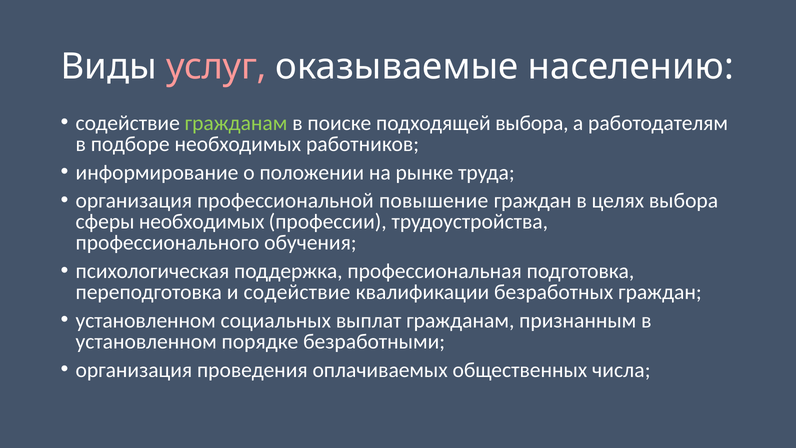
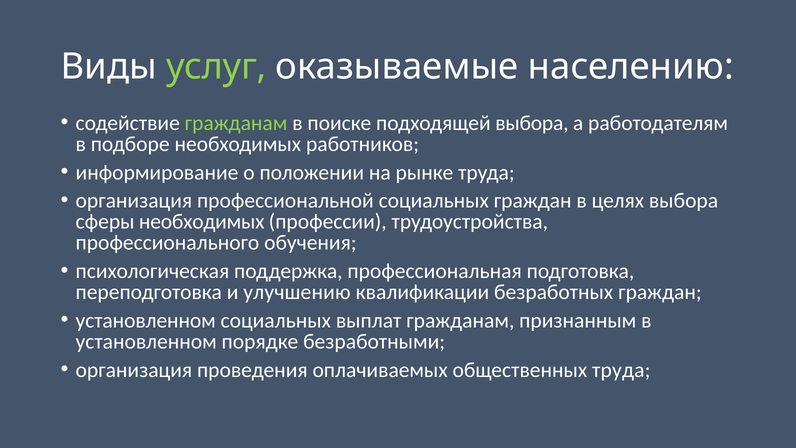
услуг colour: pink -> light green
профессиональной повышение: повышение -> социальных
и содействие: содействие -> улучшению
общественных числа: числа -> труда
